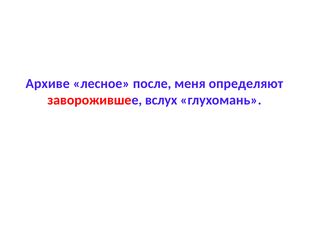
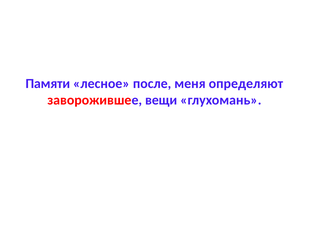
Архиве: Архиве -> Памяти
вслух: вслух -> вещи
